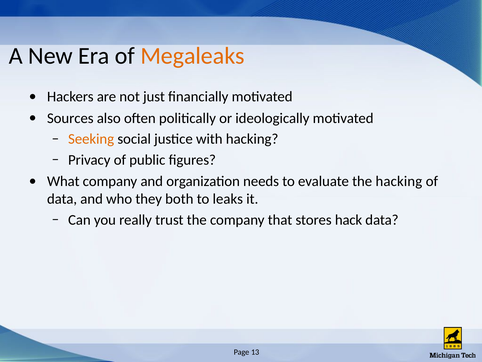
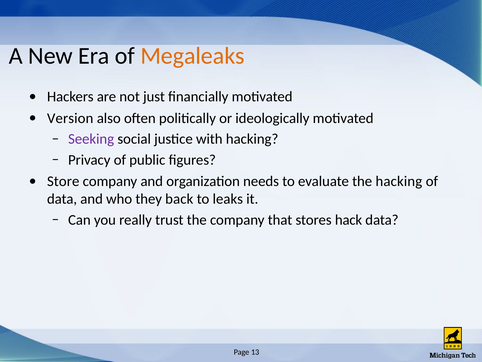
Sources: Sources -> Version
Seeking colour: orange -> purple
What: What -> Store
both: both -> back
